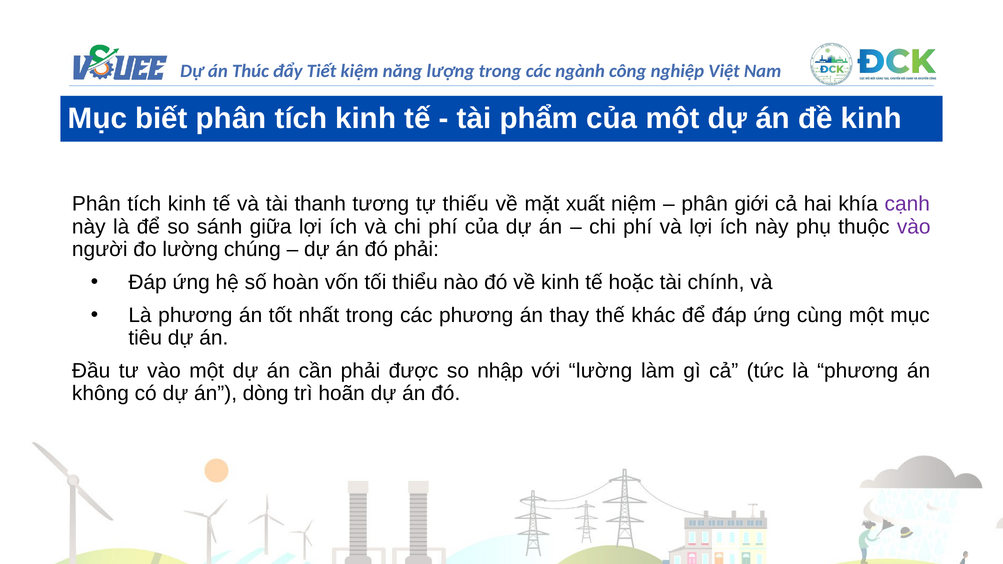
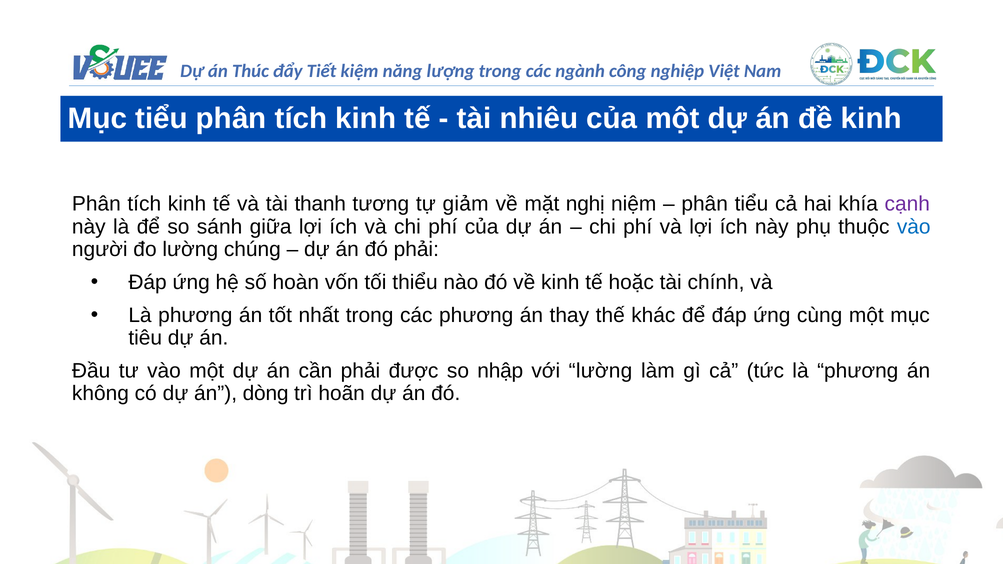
Mục biết: biết -> tiểu
phẩm: phẩm -> nhiêu
thiếu: thiếu -> giảm
xuất: xuất -> nghị
phân giới: giới -> tiểu
vào at (914, 227) colour: purple -> blue
